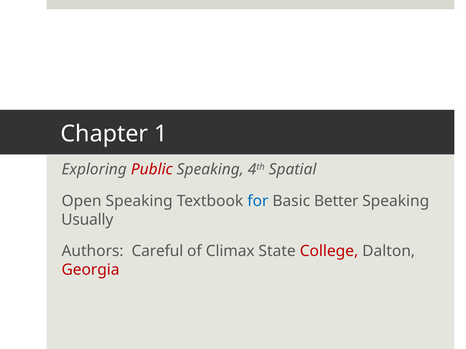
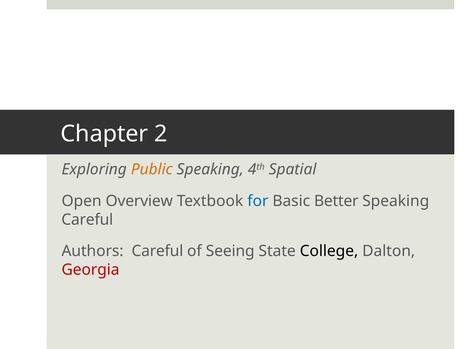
1: 1 -> 2
Public colour: red -> orange
Open Speaking: Speaking -> Overview
Usually at (87, 220): Usually -> Careful
Climax: Climax -> Seeing
College colour: red -> black
